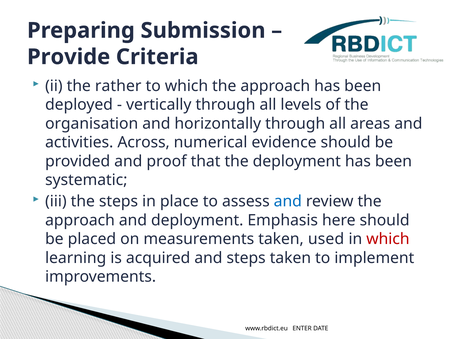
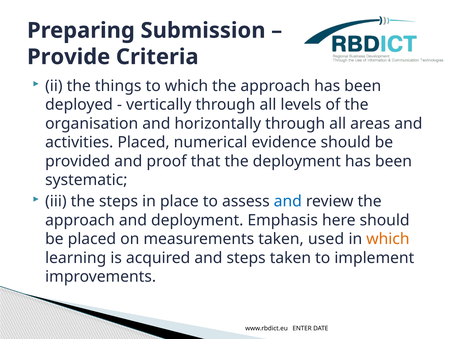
rather: rather -> things
activities Across: Across -> Placed
which at (388, 239) colour: red -> orange
